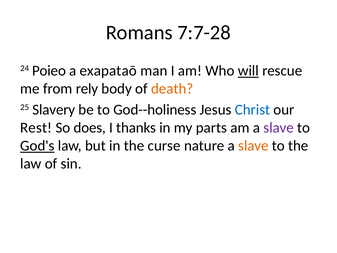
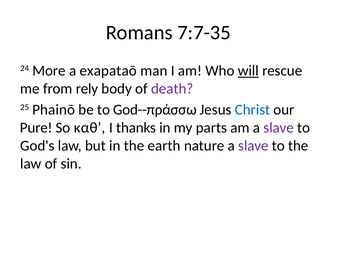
7:7-28: 7:7-28 -> 7:7-35
Poieo: Poieo -> More
death colour: orange -> purple
Slavery: Slavery -> Phainō
God--holiness: God--holiness -> God--πράσσω
Rest: Rest -> Pure
does: does -> καθʼ
God's underline: present -> none
curse: curse -> earth
slave at (253, 146) colour: orange -> purple
